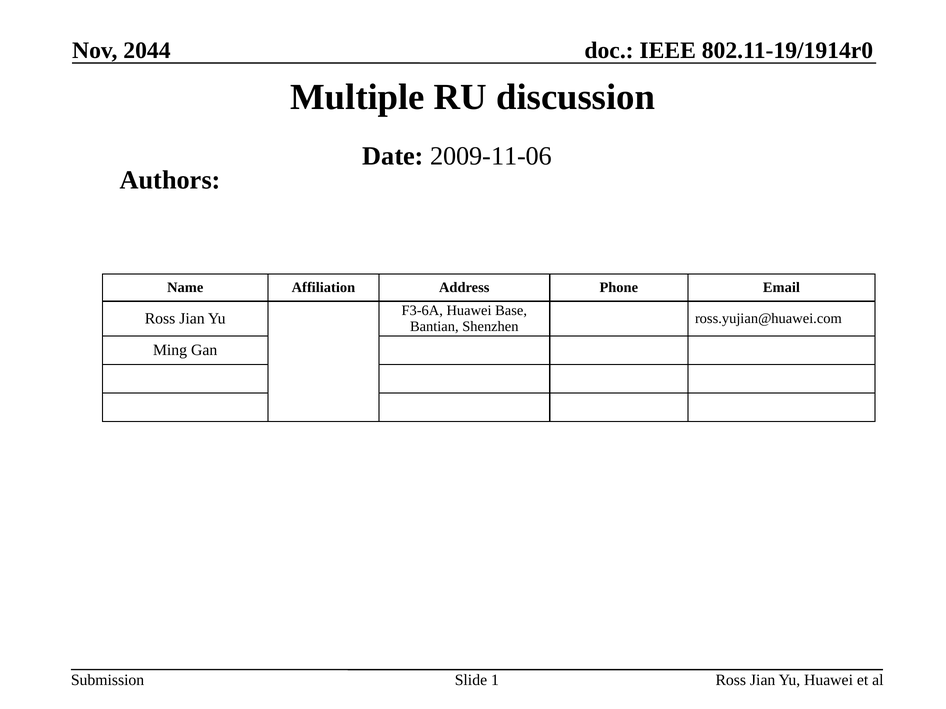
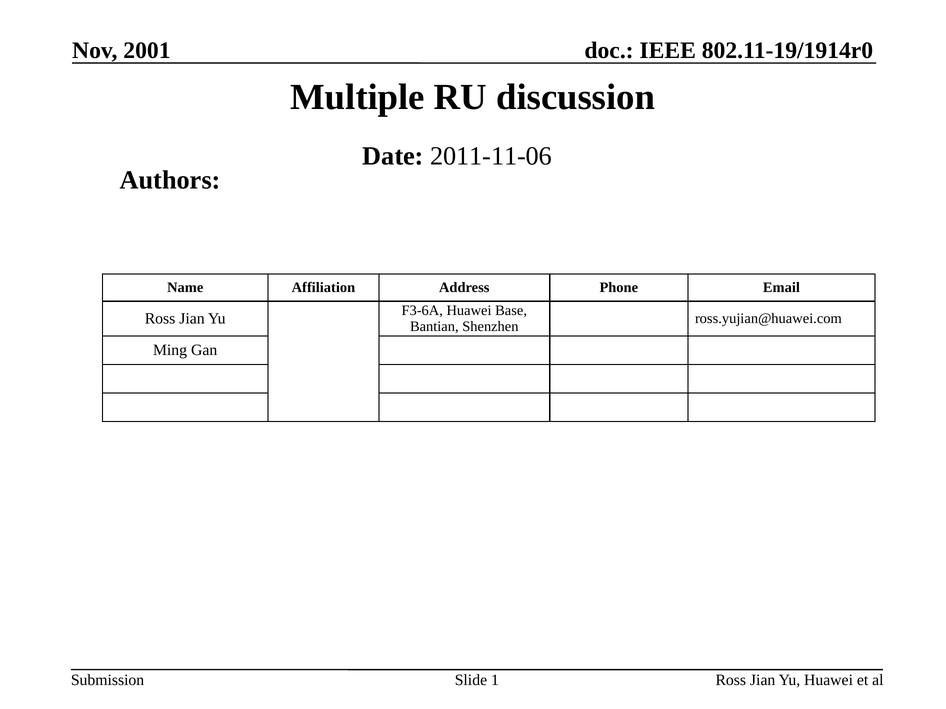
2044: 2044 -> 2001
2009-11-06: 2009-11-06 -> 2011-11-06
